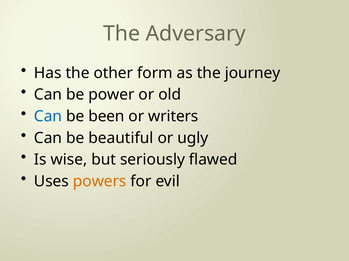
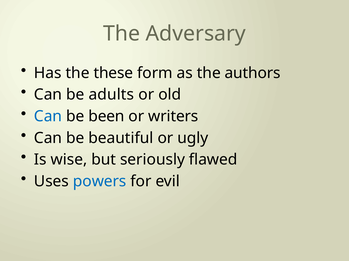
other: other -> these
journey: journey -> authors
power: power -> adults
powers colour: orange -> blue
